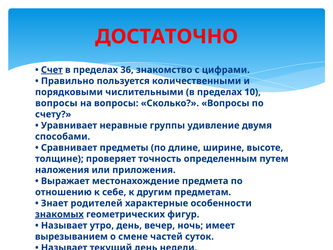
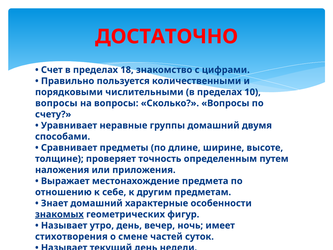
Счет underline: present -> none
36: 36 -> 18
группы удивление: удивление -> домашний
Знает родителей: родителей -> домашний
вырезыванием: вырезыванием -> стихотворения
